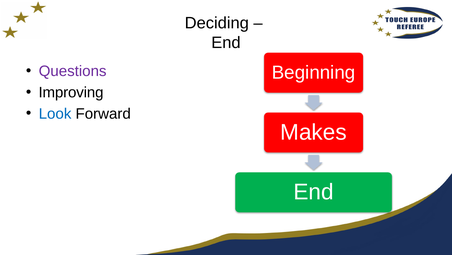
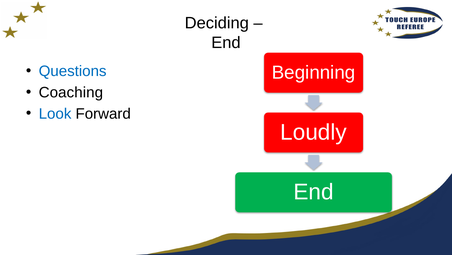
Questions colour: purple -> blue
Improving: Improving -> Coaching
Makes: Makes -> Loudly
